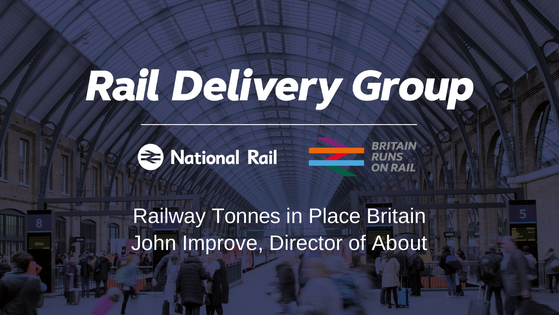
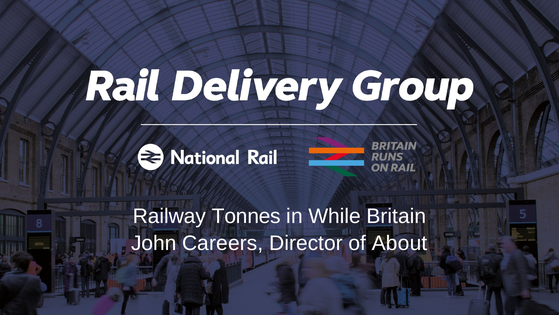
Place: Place -> While
Improve: Improve -> Careers
